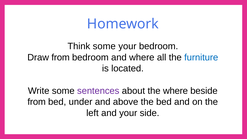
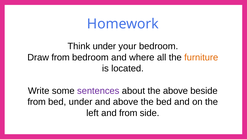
Think some: some -> under
furniture colour: blue -> orange
the where: where -> above
and your: your -> from
